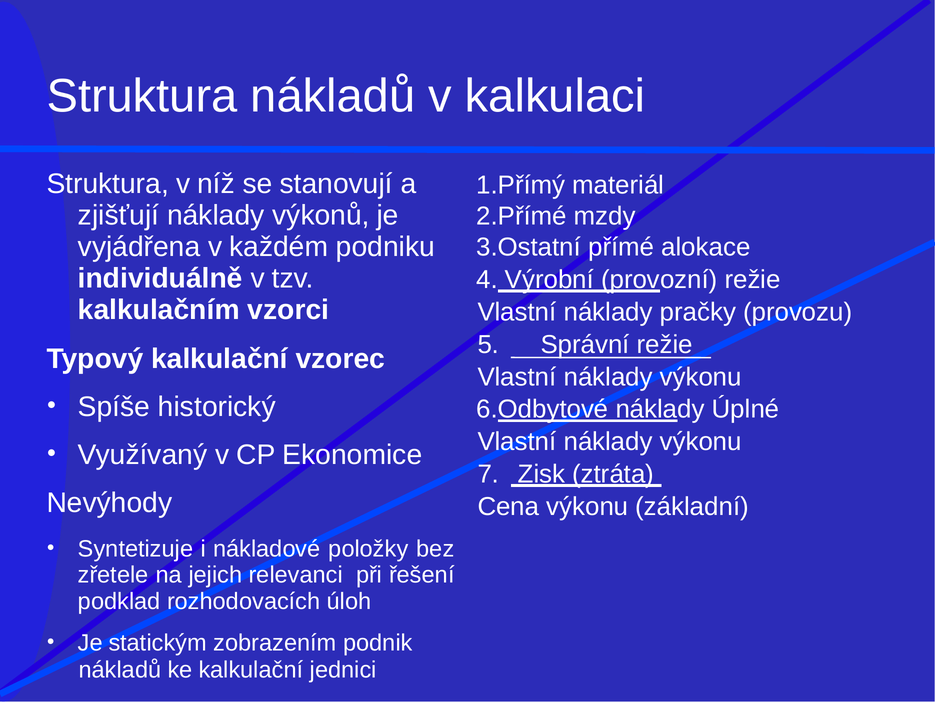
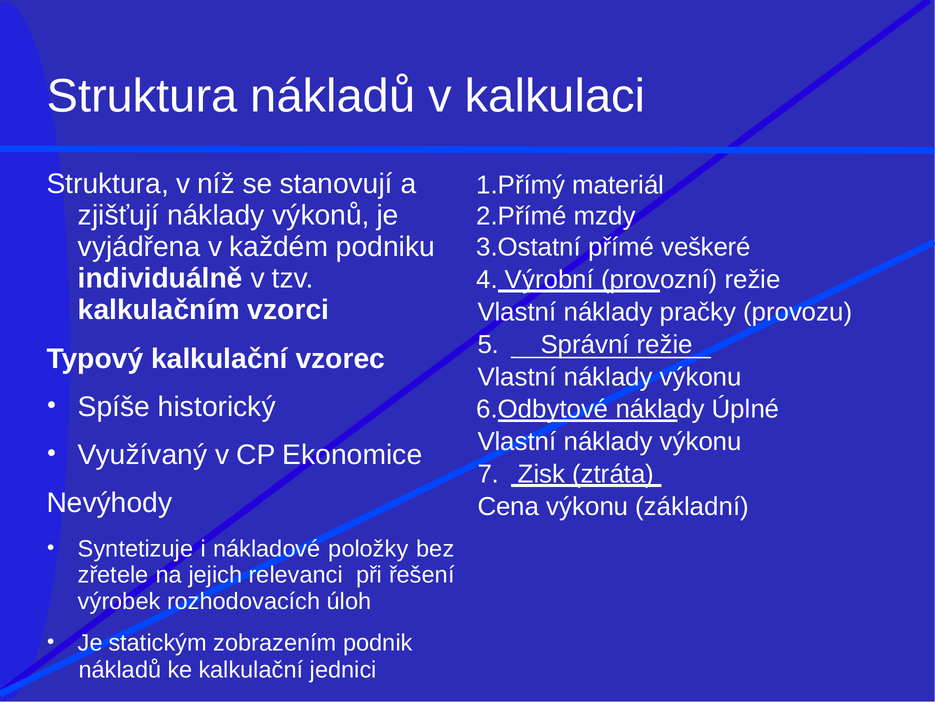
alokace: alokace -> veškeré
podklad: podklad -> výrobek
